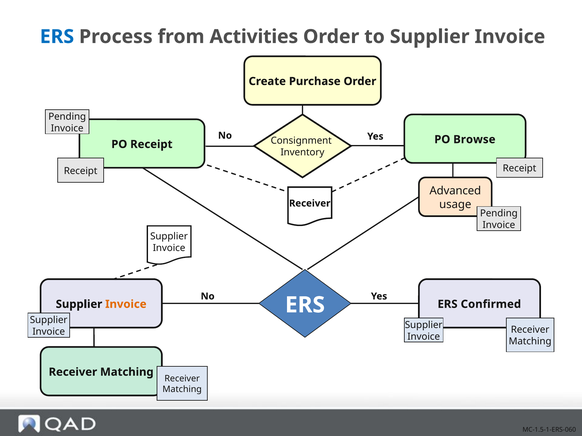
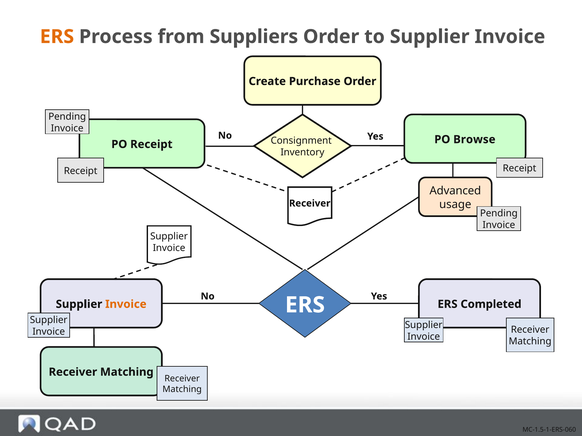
ERS at (57, 37) colour: blue -> orange
Activities: Activities -> Suppliers
Confirmed: Confirmed -> Completed
